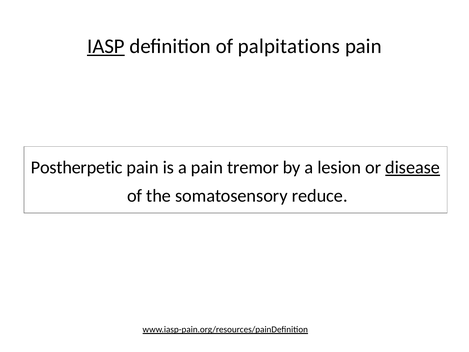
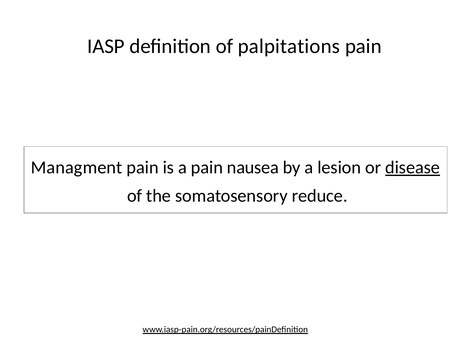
IASP underline: present -> none
Postherpetic: Postherpetic -> Managment
tremor: tremor -> nausea
